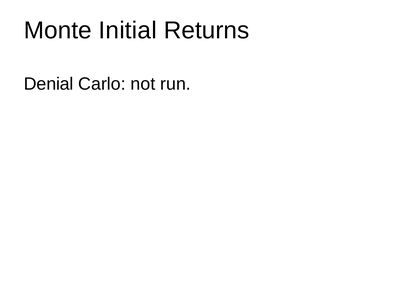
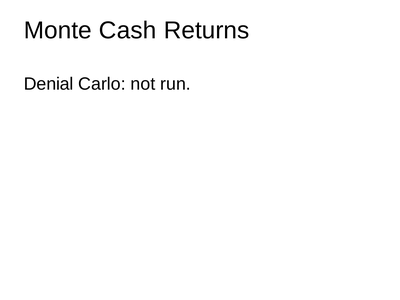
Initial: Initial -> Cash
